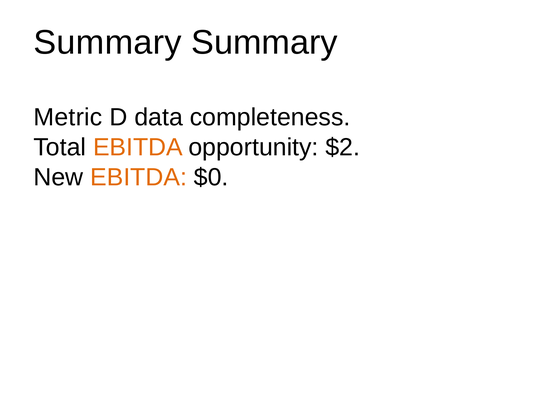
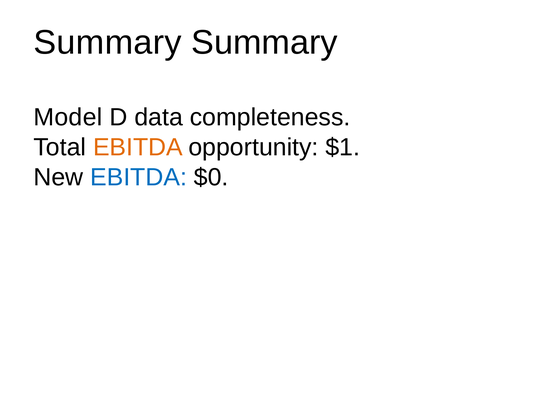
Metric: Metric -> Model
$2: $2 -> $1
EBITDA at (139, 177) colour: orange -> blue
